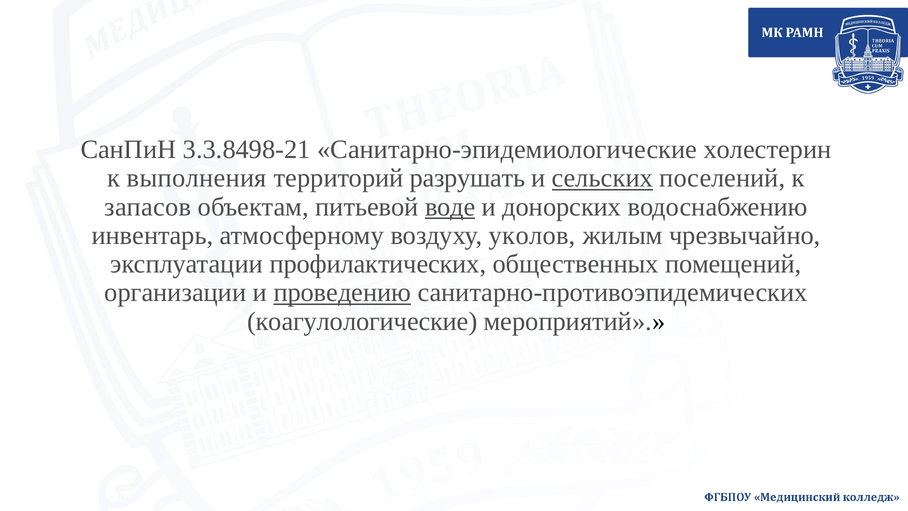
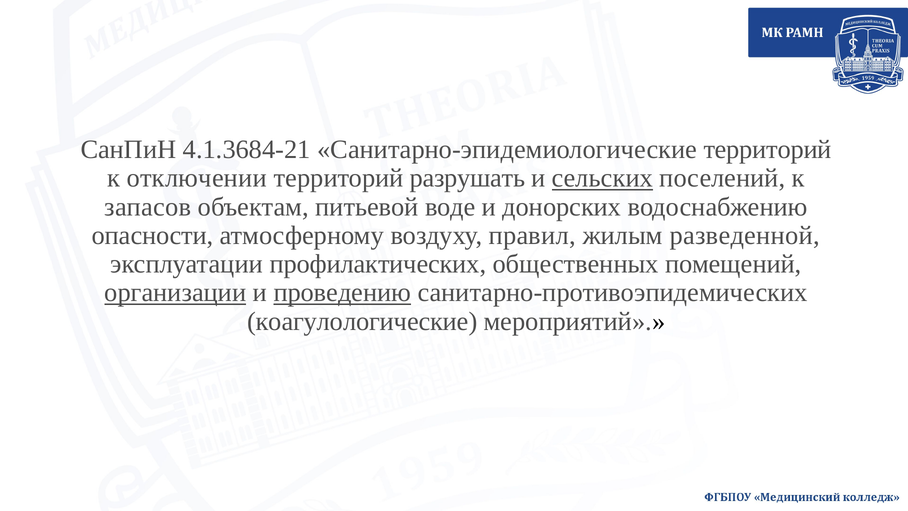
3.3.8498-21: 3.3.8498-21 -> 4.1.3684-21
Санитарно-эпидемиологические холестерин: холестерин -> территорий
выполнения: выполнения -> отключении
воде underline: present -> none
инвентарь: инвентарь -> опасности
уколов: уколов -> правил
чрезвычайно: чрезвычайно -> разведенной
организации underline: none -> present
